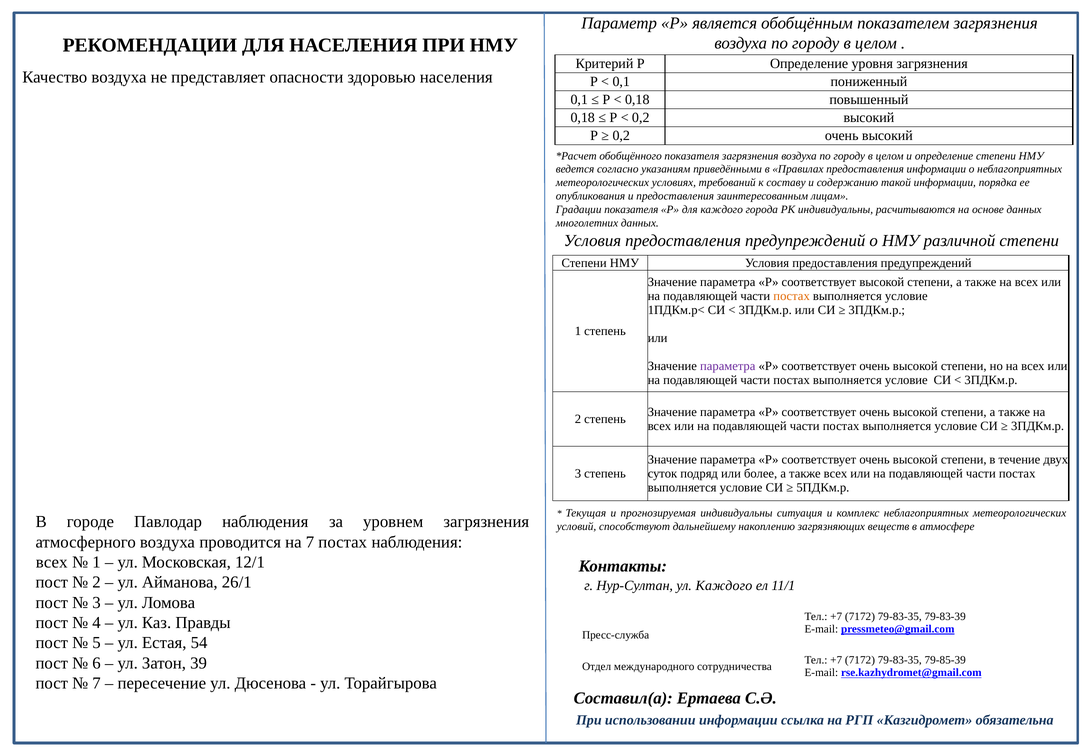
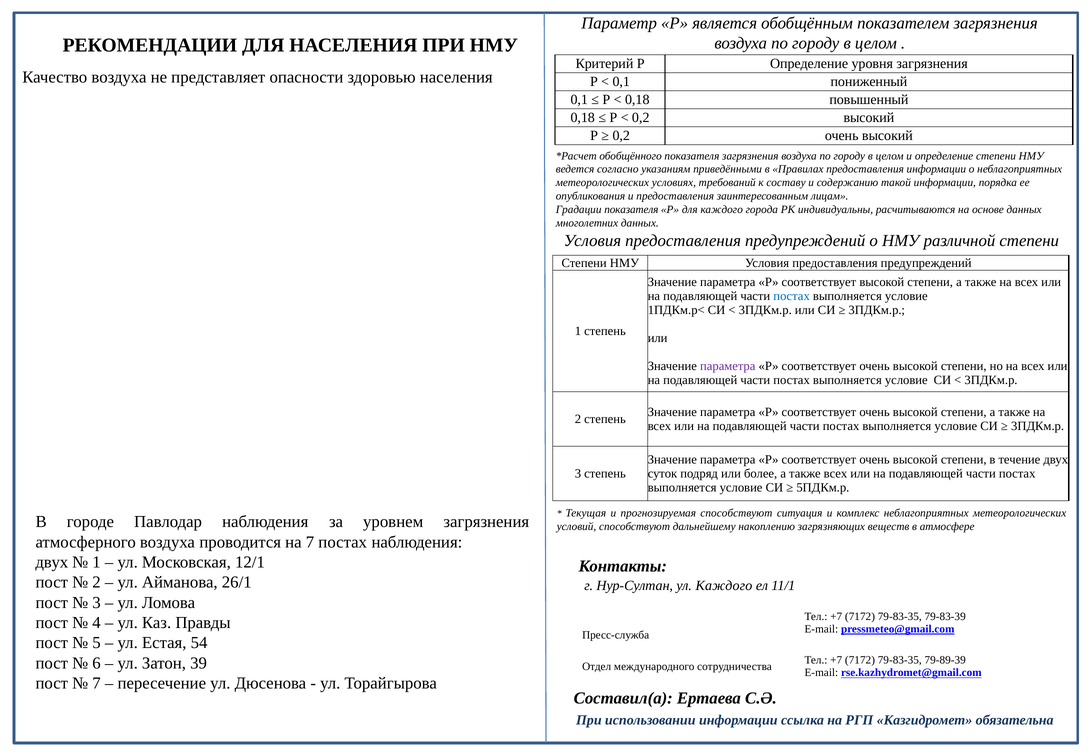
постах at (792, 296) colour: orange -> blue
прогнозируемая индивидуальны: индивидуальны -> способствуют
всех at (52, 562): всех -> двух
79-85-39: 79-85-39 -> 79-89-39
